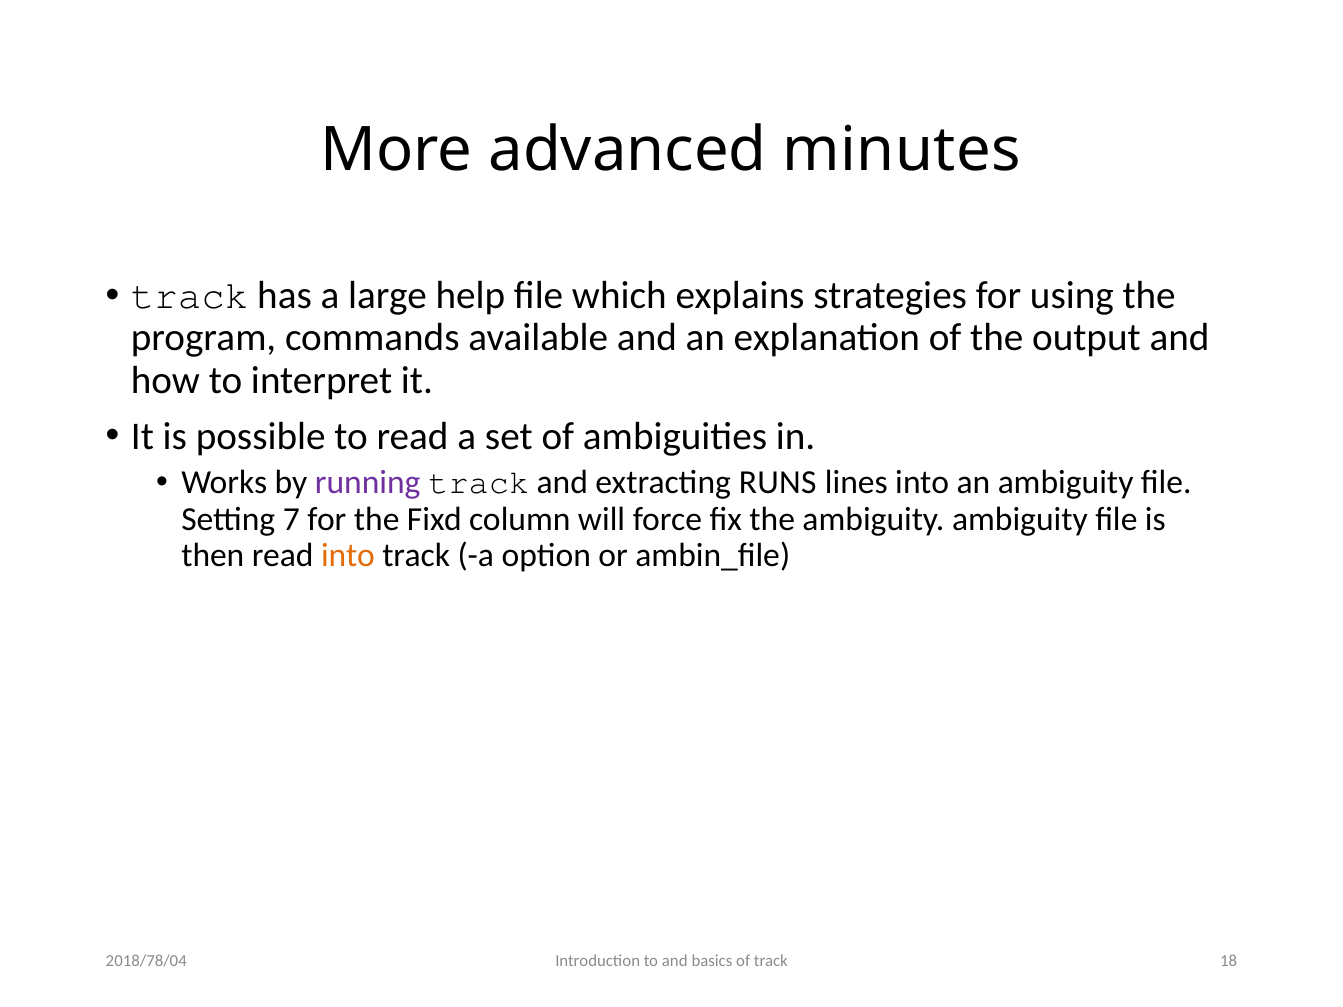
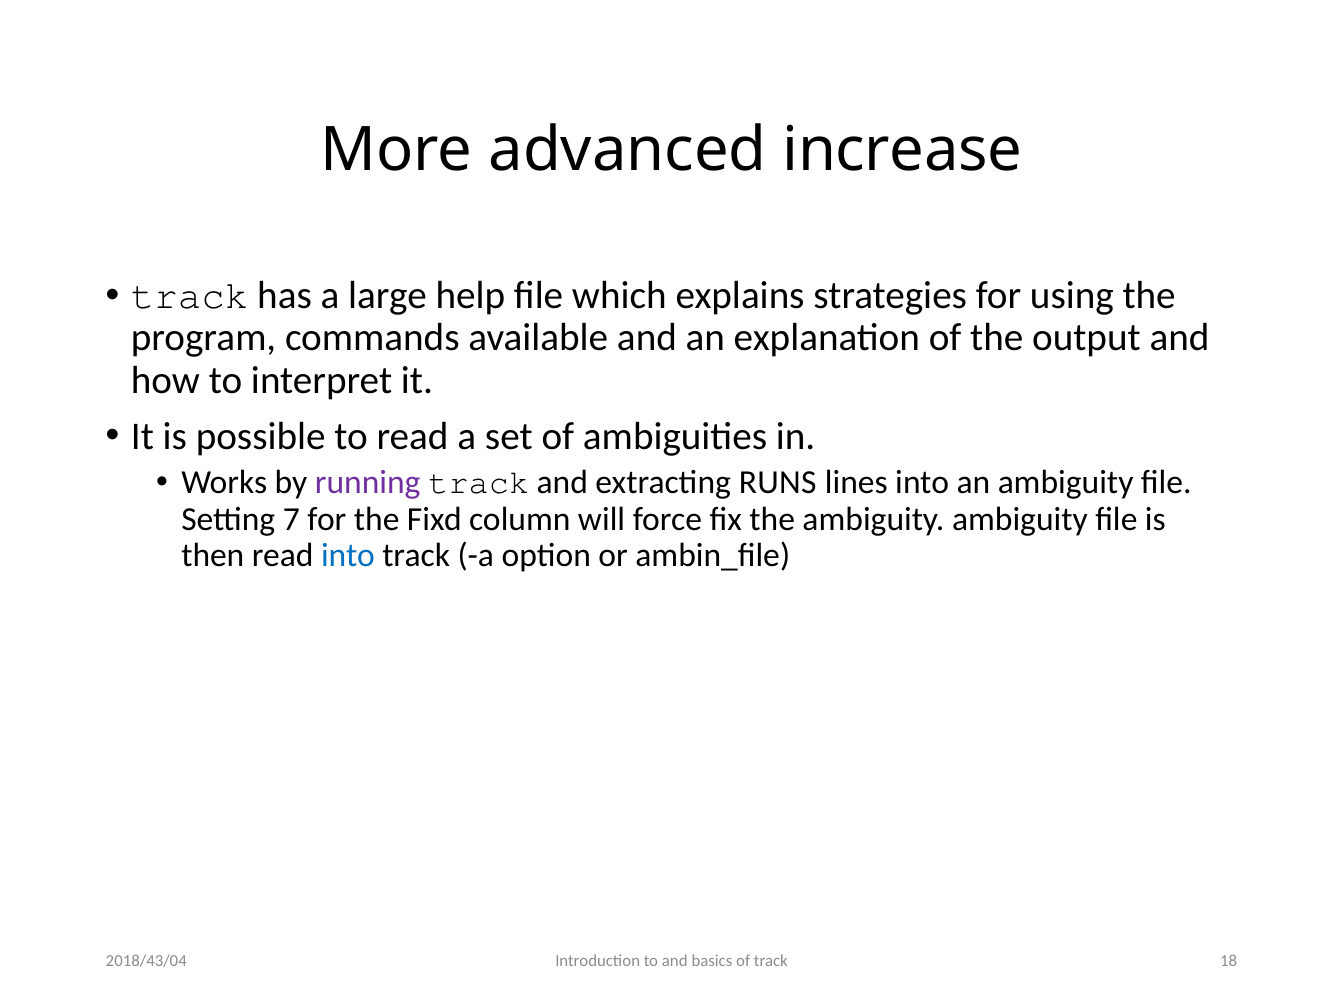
minutes: minutes -> increase
into at (348, 556) colour: orange -> blue
2018/78/04: 2018/78/04 -> 2018/43/04
